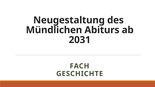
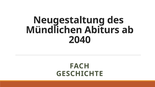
2031: 2031 -> 2040
